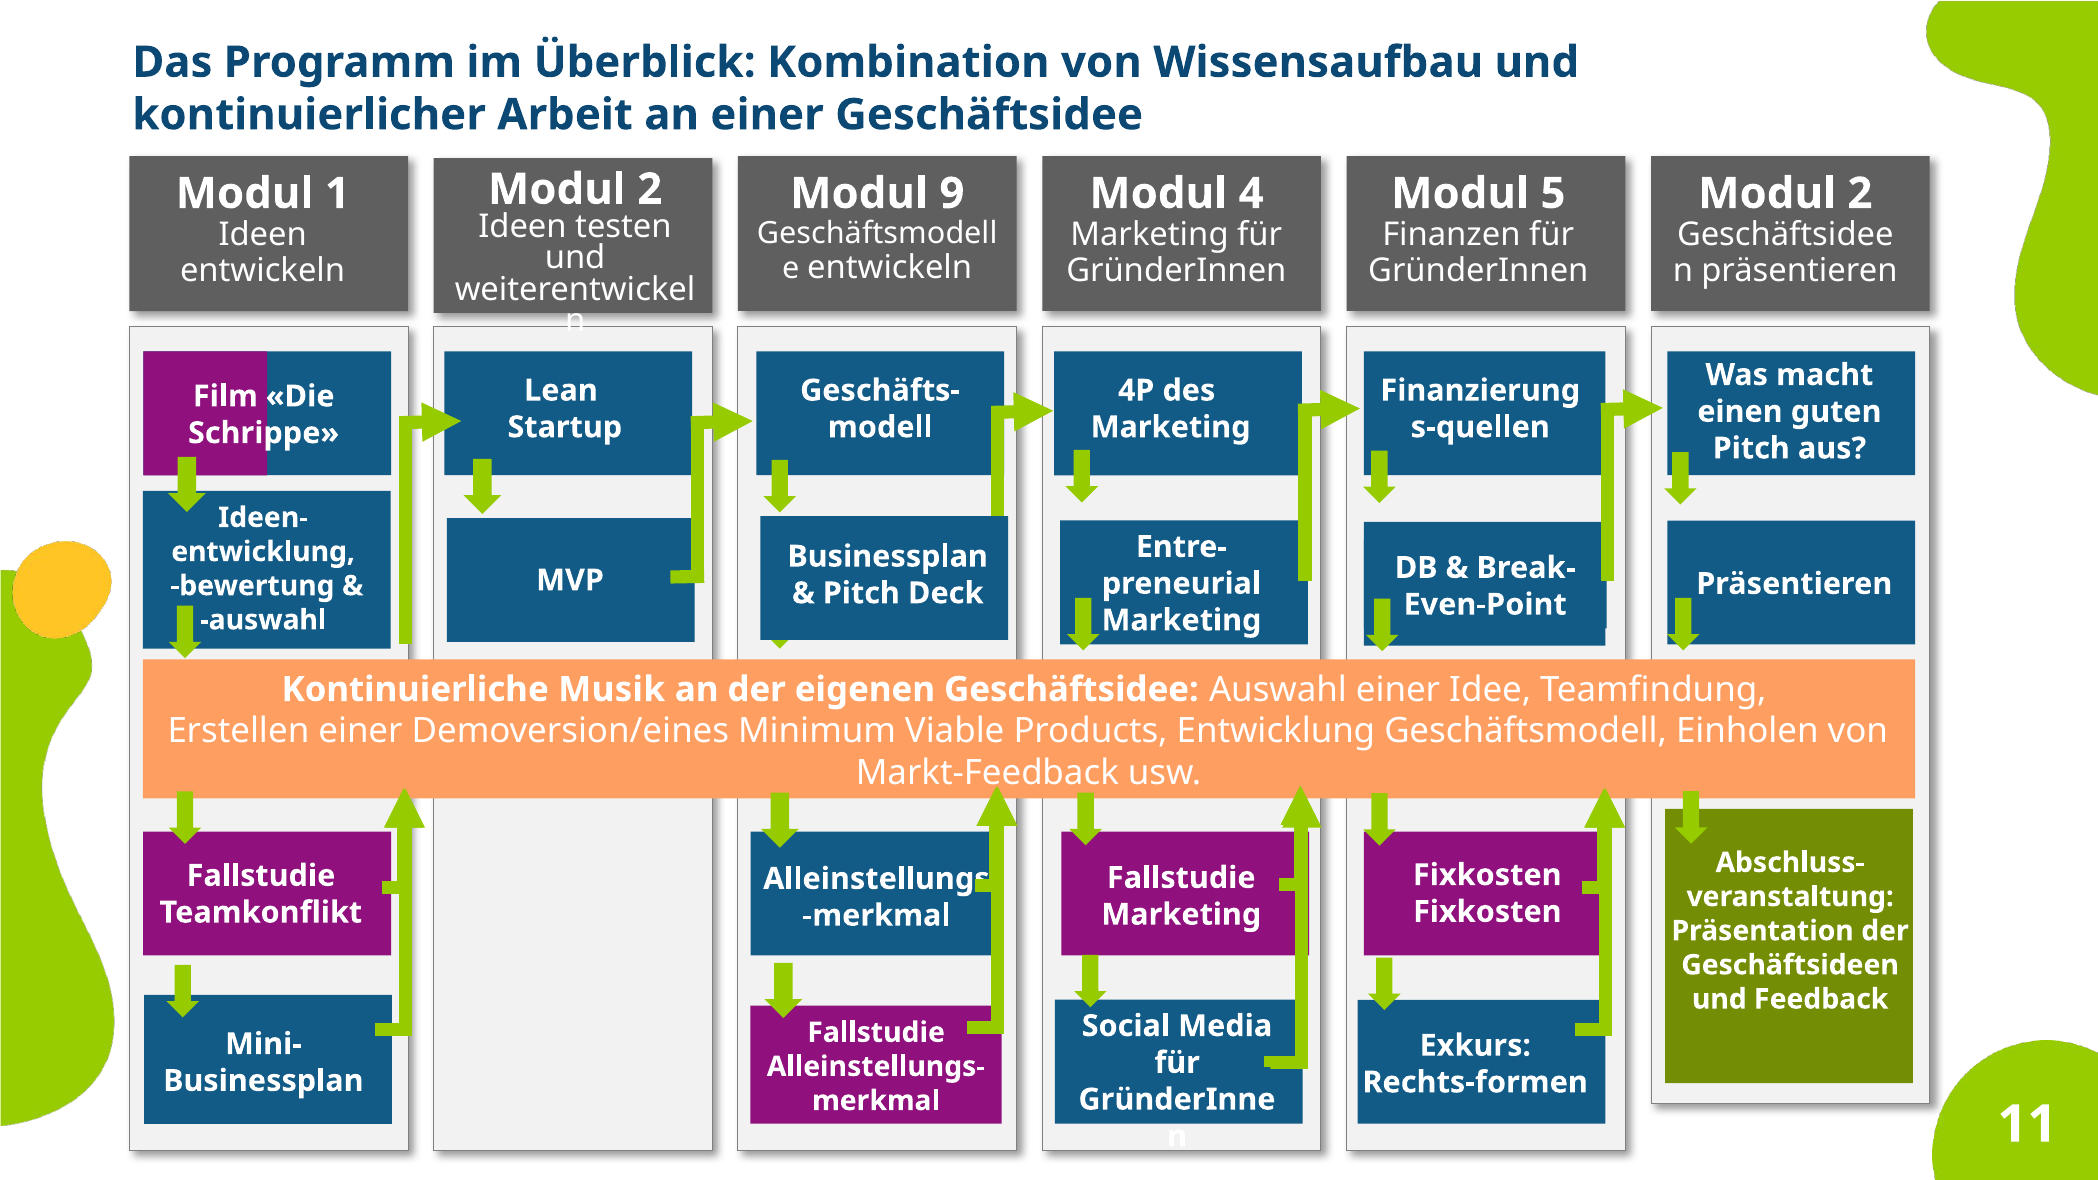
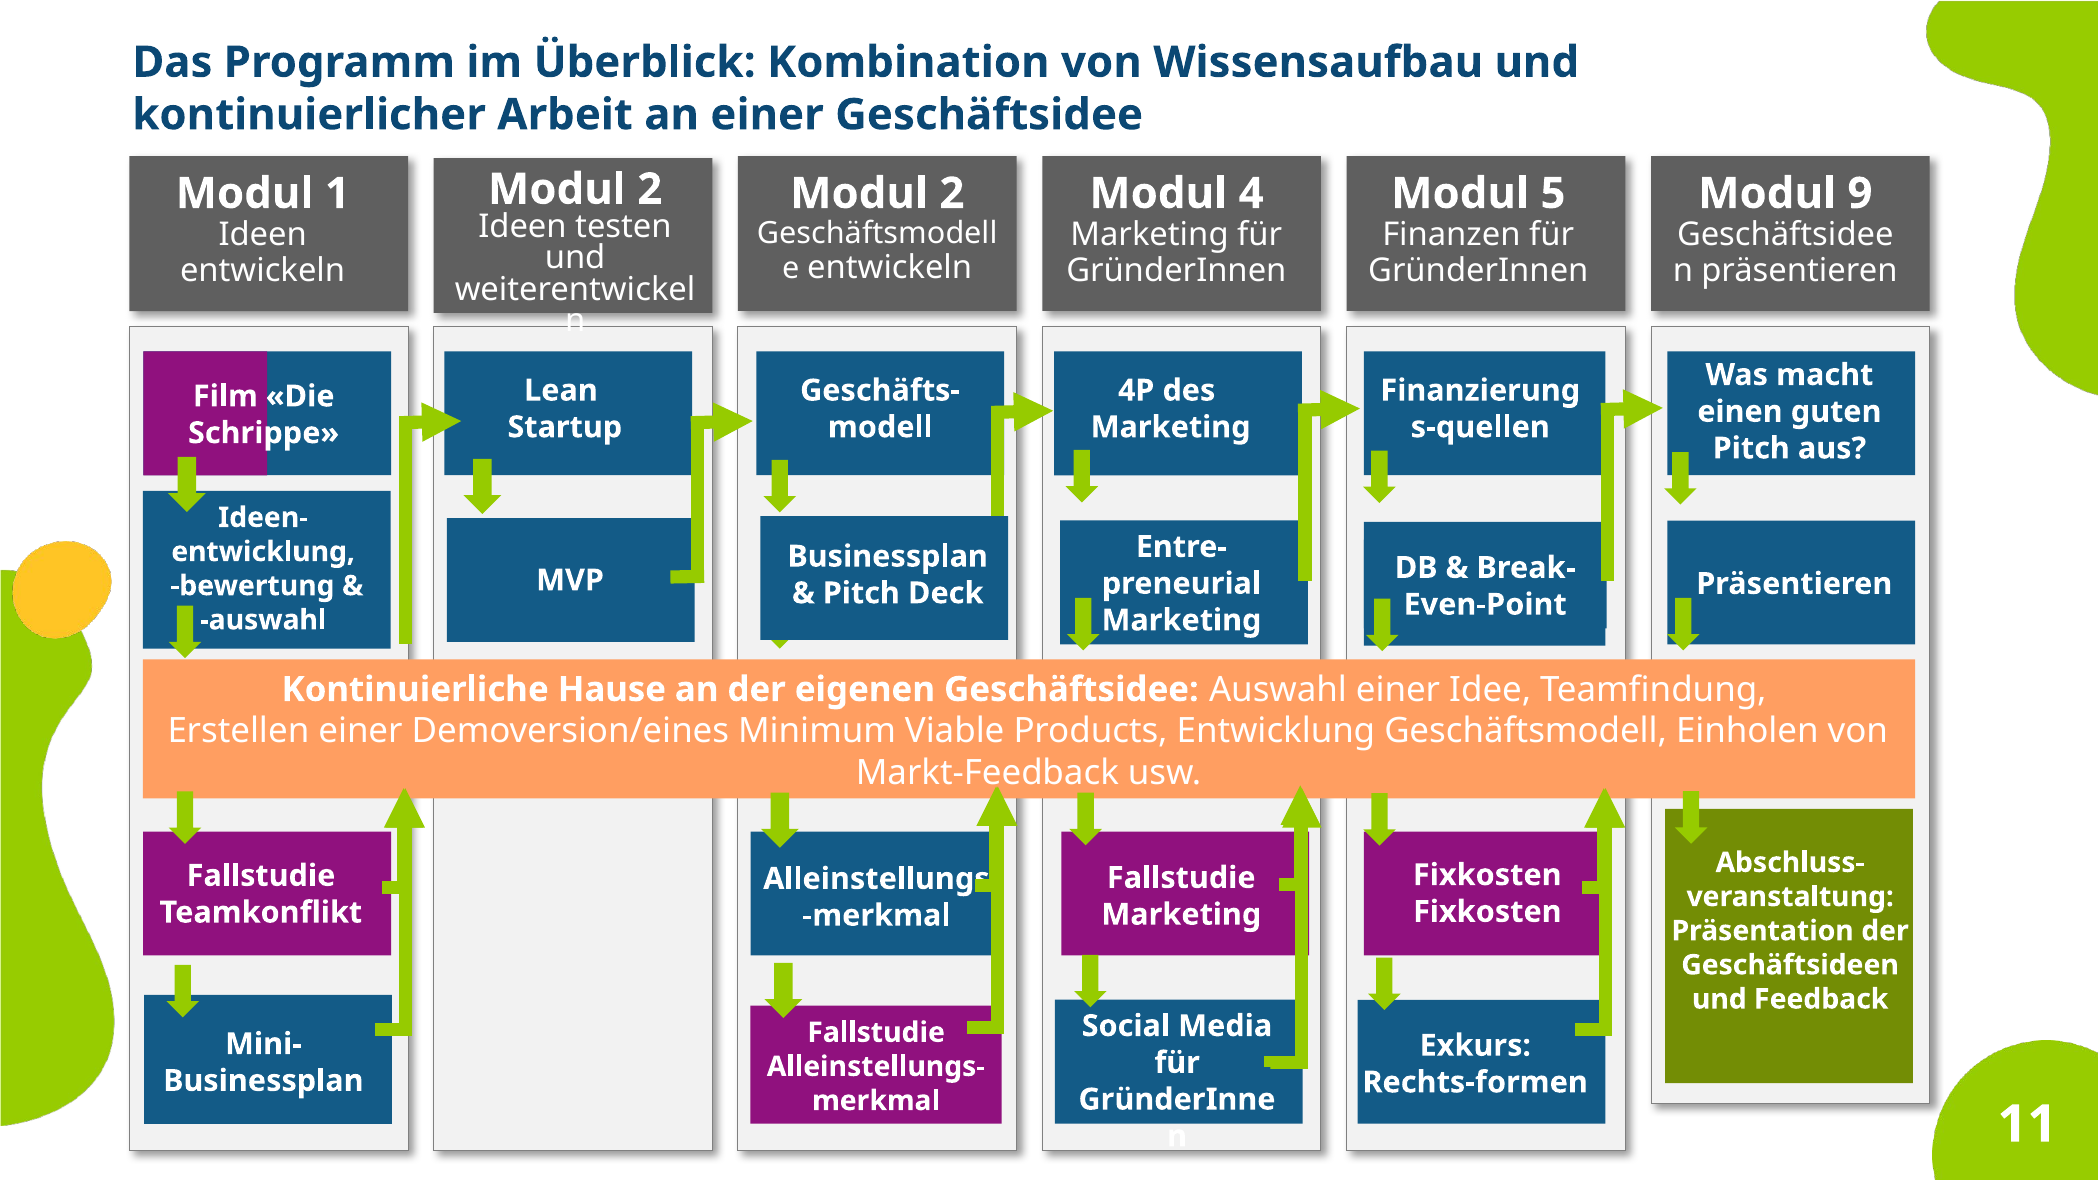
9 at (952, 194): 9 -> 2
2 at (1860, 194): 2 -> 9
Musik: Musik -> Hause
